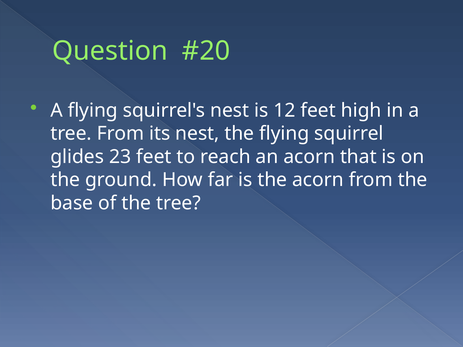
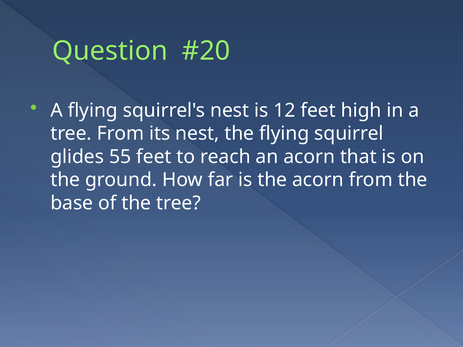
23: 23 -> 55
